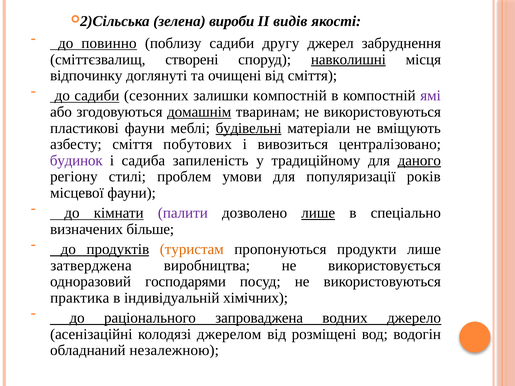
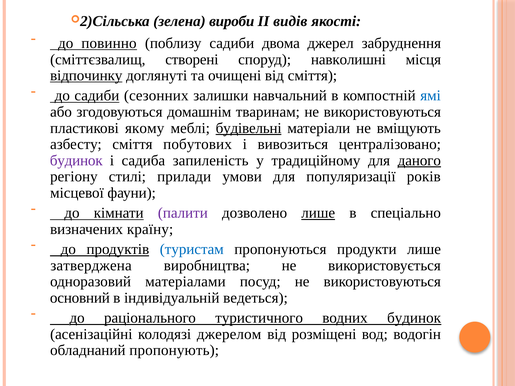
другу: другу -> двома
навколишні underline: present -> none
відпочинку underline: none -> present
залишки компостній: компостній -> навчальний
ямі colour: purple -> blue
домашнім underline: present -> none
пластикові фауни: фауни -> якому
проблем: проблем -> прилади
більше: більше -> країну
туристам colour: orange -> blue
господарями: господарями -> матеріалами
практика: практика -> основний
хімічних: хімічних -> ведеться
запроваджена: запроваджена -> туристичного
водних джерело: джерело -> будинок
незалежною: незалежною -> пропонують
